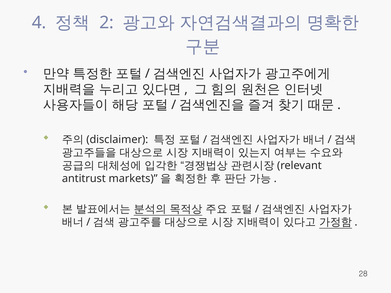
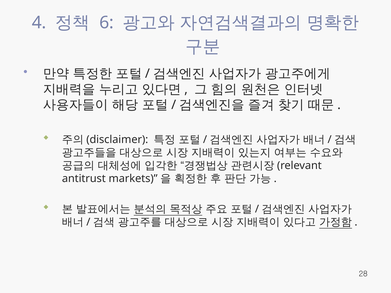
2: 2 -> 6
